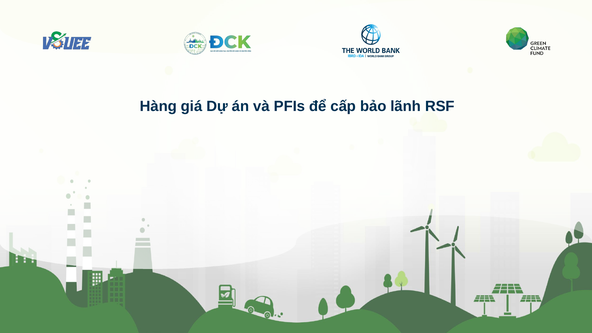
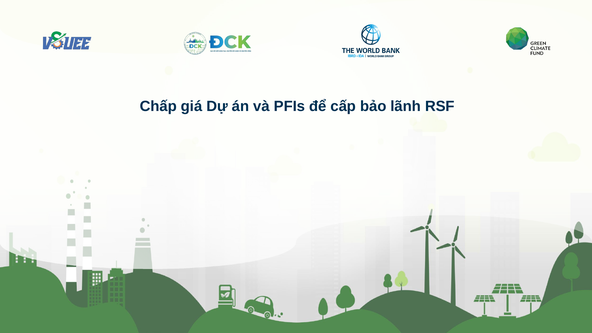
Hàng: Hàng -> Chấp
